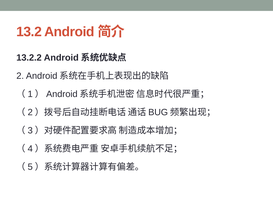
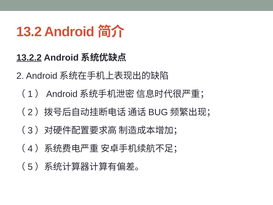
13.2.2 underline: none -> present
